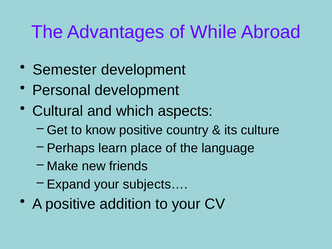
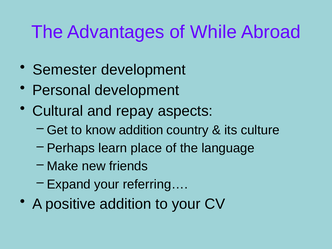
which: which -> repay
know positive: positive -> addition
subjects…: subjects… -> referring…
